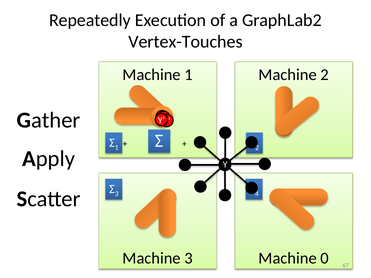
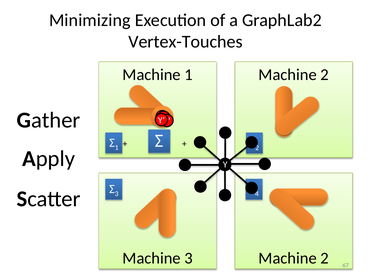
Repeatedly: Repeatedly -> Minimizing
0 at (325, 258): 0 -> 2
